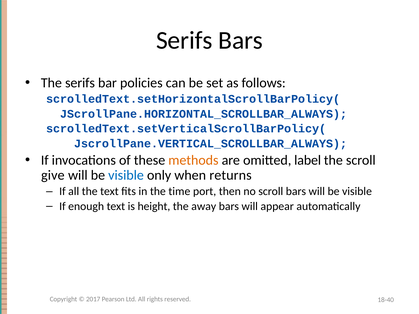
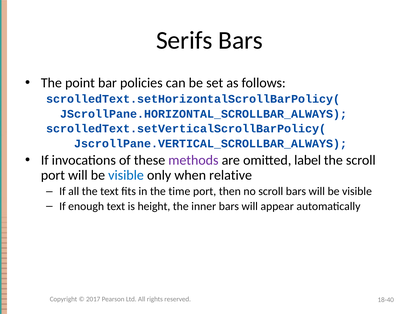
The serifs: serifs -> point
methods colour: orange -> purple
give at (53, 175): give -> port
returns: returns -> relative
away: away -> inner
